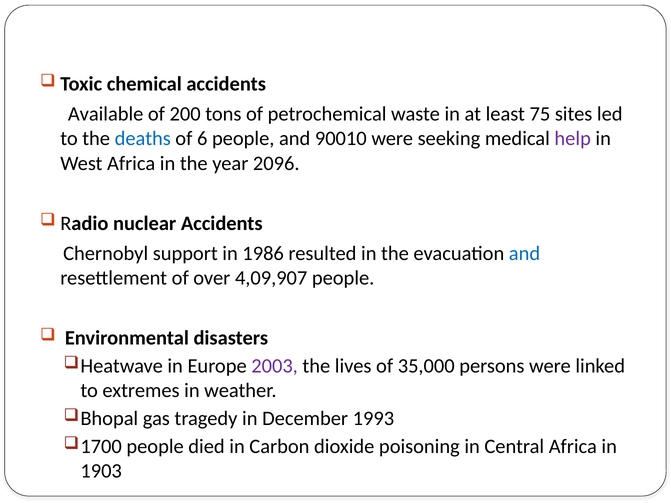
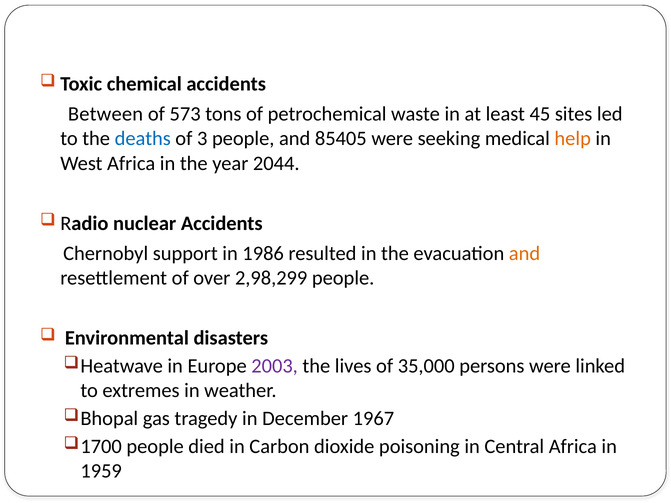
Available: Available -> Between
200: 200 -> 573
75: 75 -> 45
6: 6 -> 3
90010: 90010 -> 85405
help colour: purple -> orange
2096: 2096 -> 2044
and at (525, 253) colour: blue -> orange
4,09,907: 4,09,907 -> 2,98,299
1993: 1993 -> 1967
1903: 1903 -> 1959
